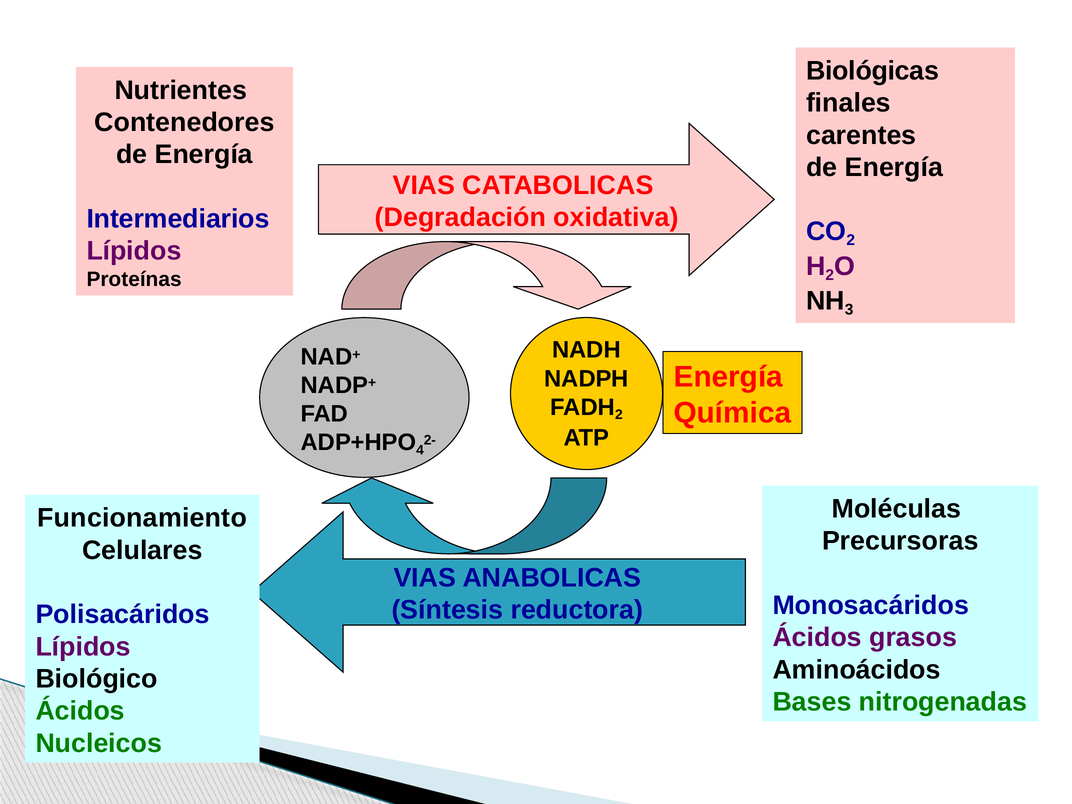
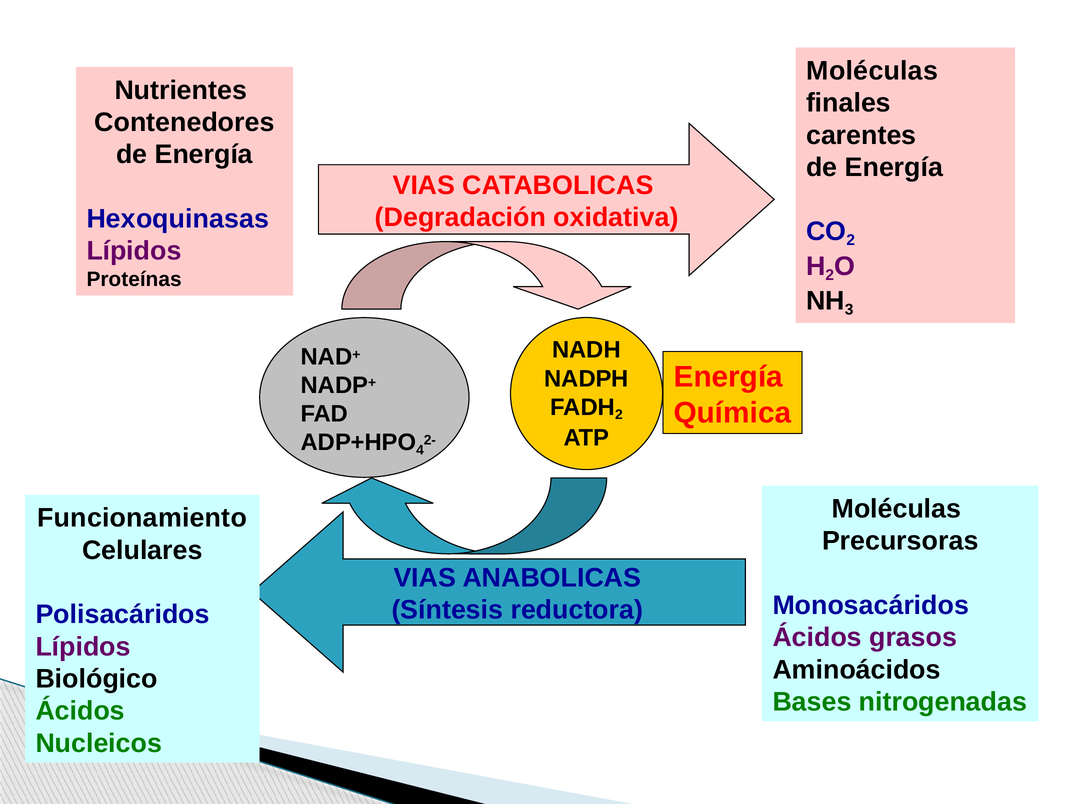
Biológicas at (873, 71): Biológicas -> Moléculas
Intermediarios: Intermediarios -> Hexoquinasas
